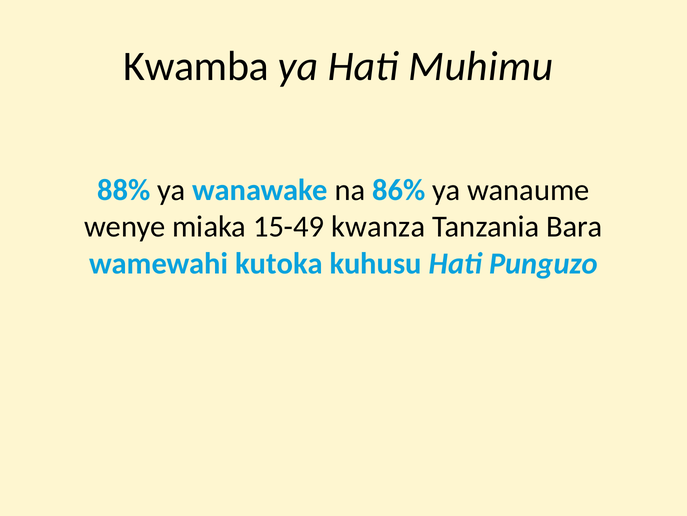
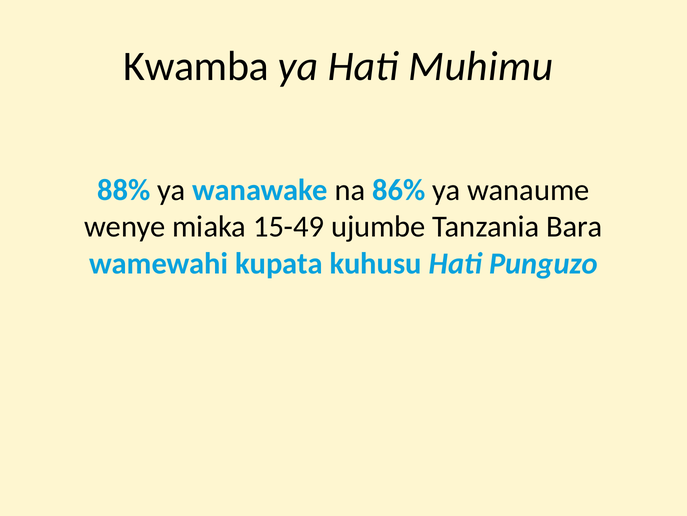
kwanza: kwanza -> ujumbe
kutoka: kutoka -> kupata
